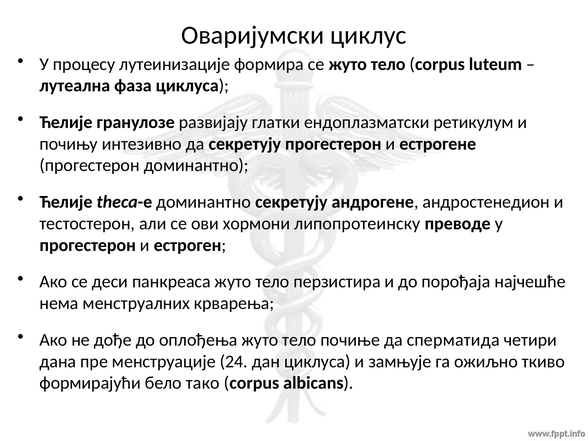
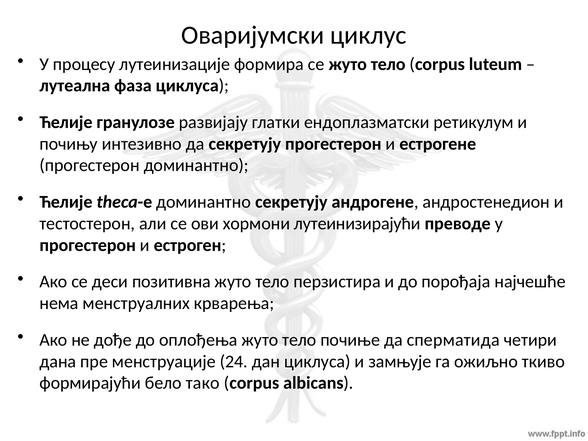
липопротеинску: липопротеинску -> лутеинизирајући
панкреаса: панкреаса -> позитивна
